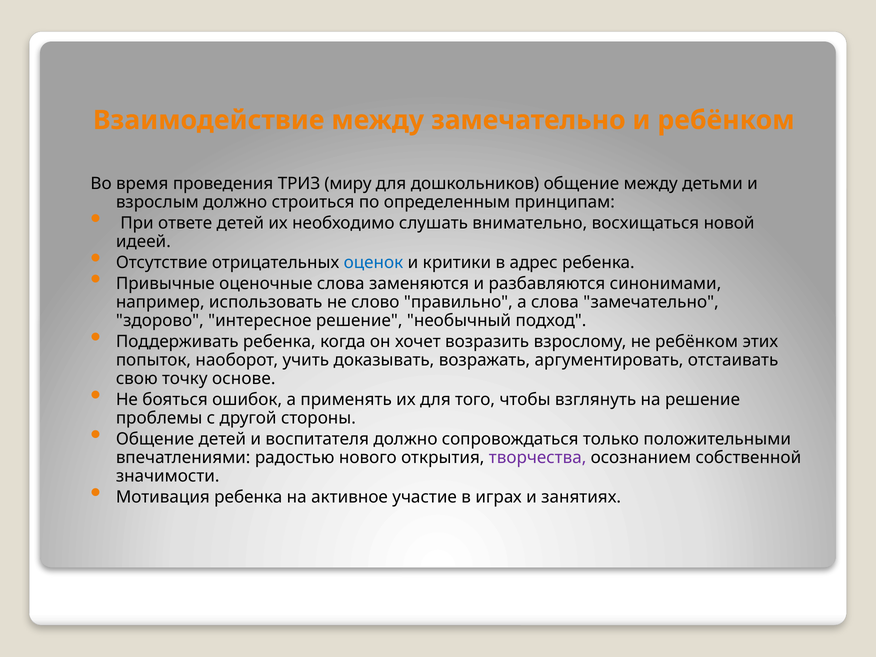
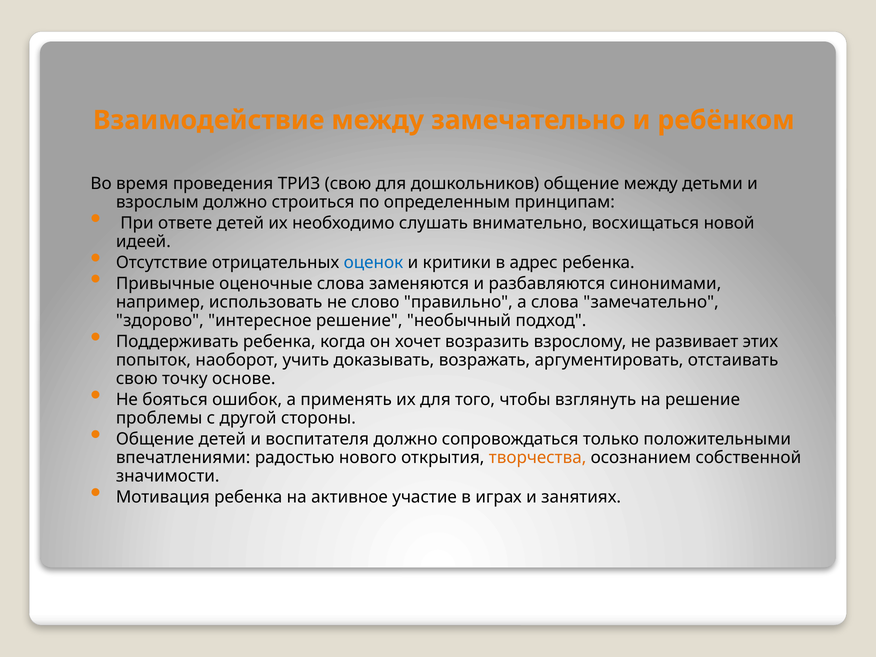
ТРИЗ миру: миру -> свою
не ребёнком: ребёнком -> развивает
творчества colour: purple -> orange
